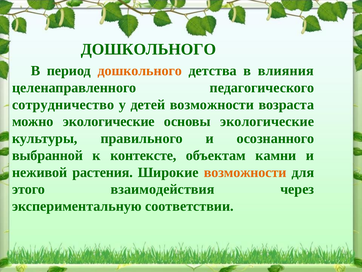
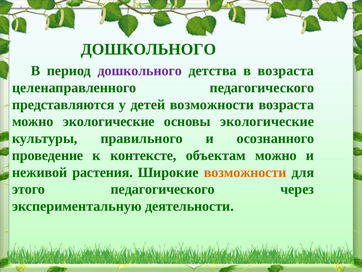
дошкольного at (140, 71) colour: orange -> purple
в влияния: влияния -> возраста
сотрудничество: сотрудничество -> представляются
выбранной: выбранной -> проведение
объектам камни: камни -> можно
этого взаимодействия: взаимодействия -> педагогического
соответствии: соответствии -> деятельности
